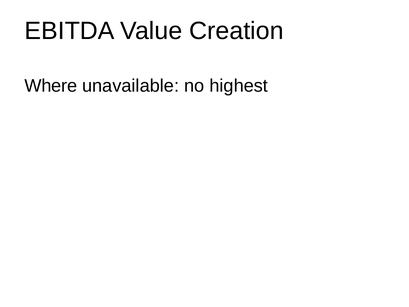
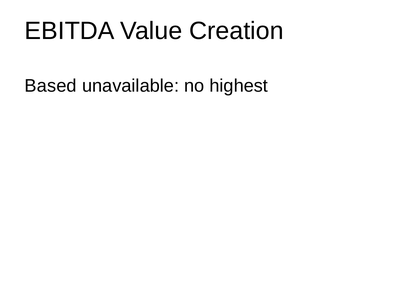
Where: Where -> Based
